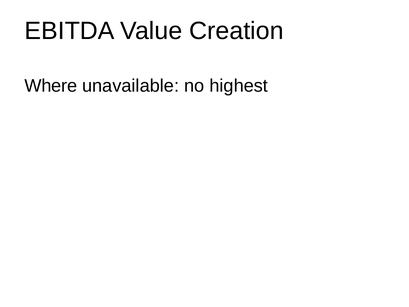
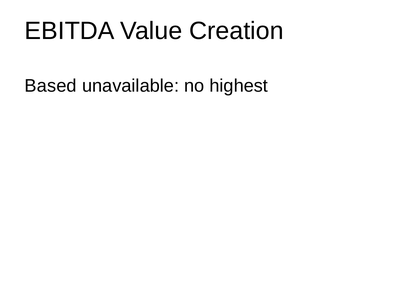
Where: Where -> Based
